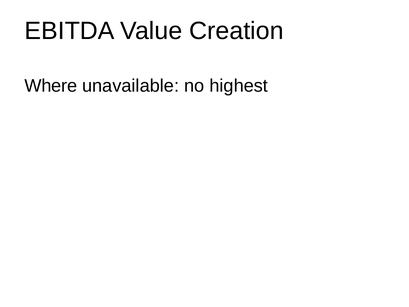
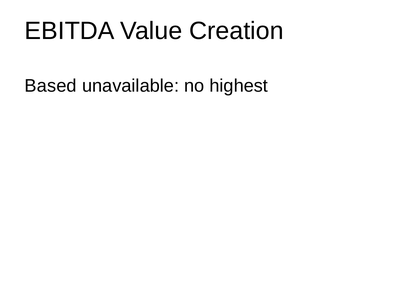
Where: Where -> Based
